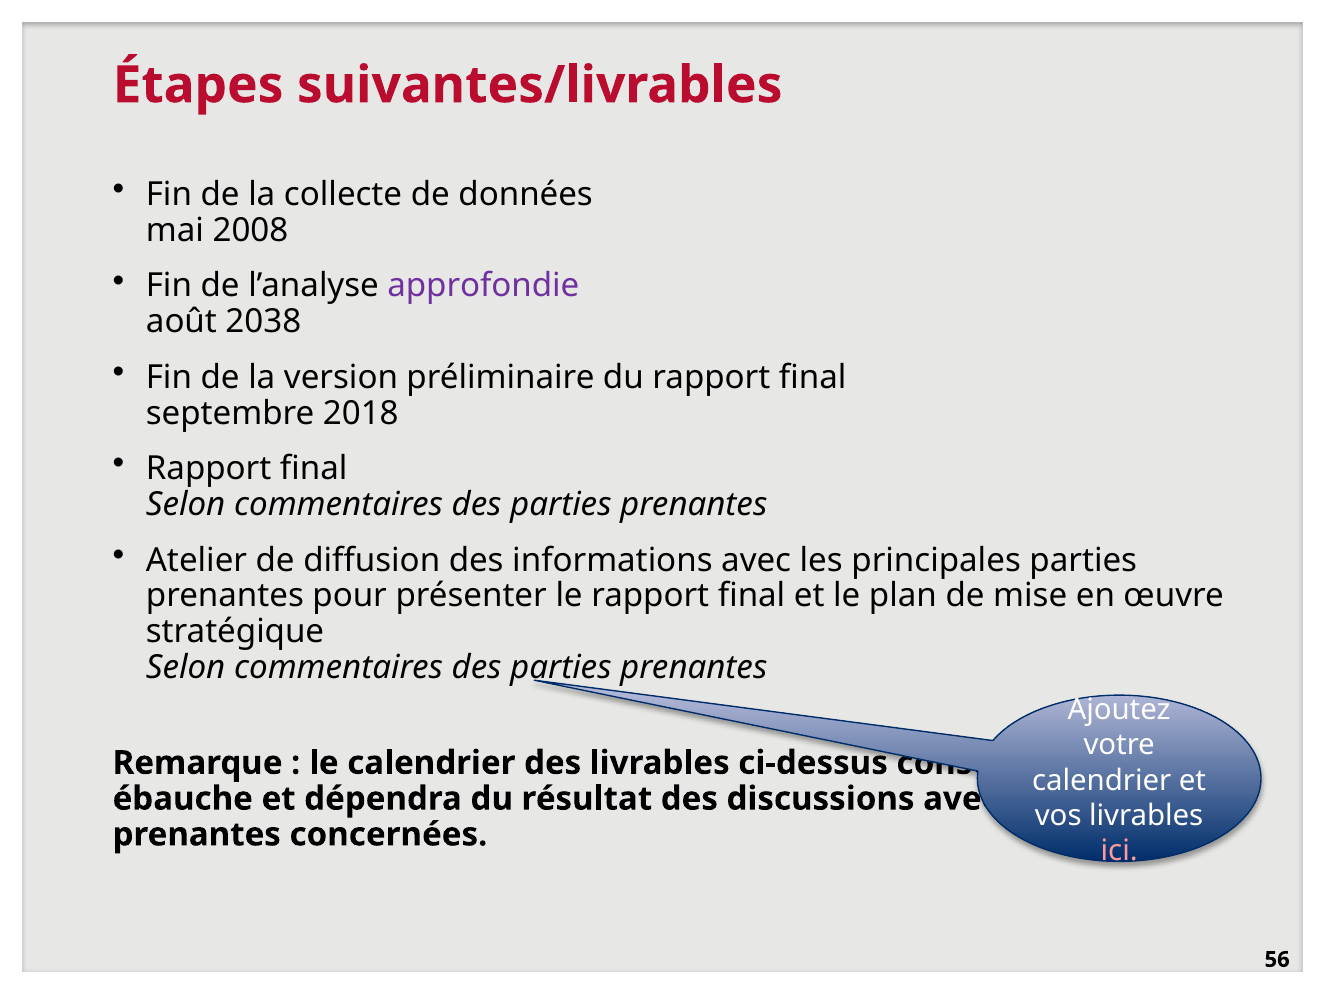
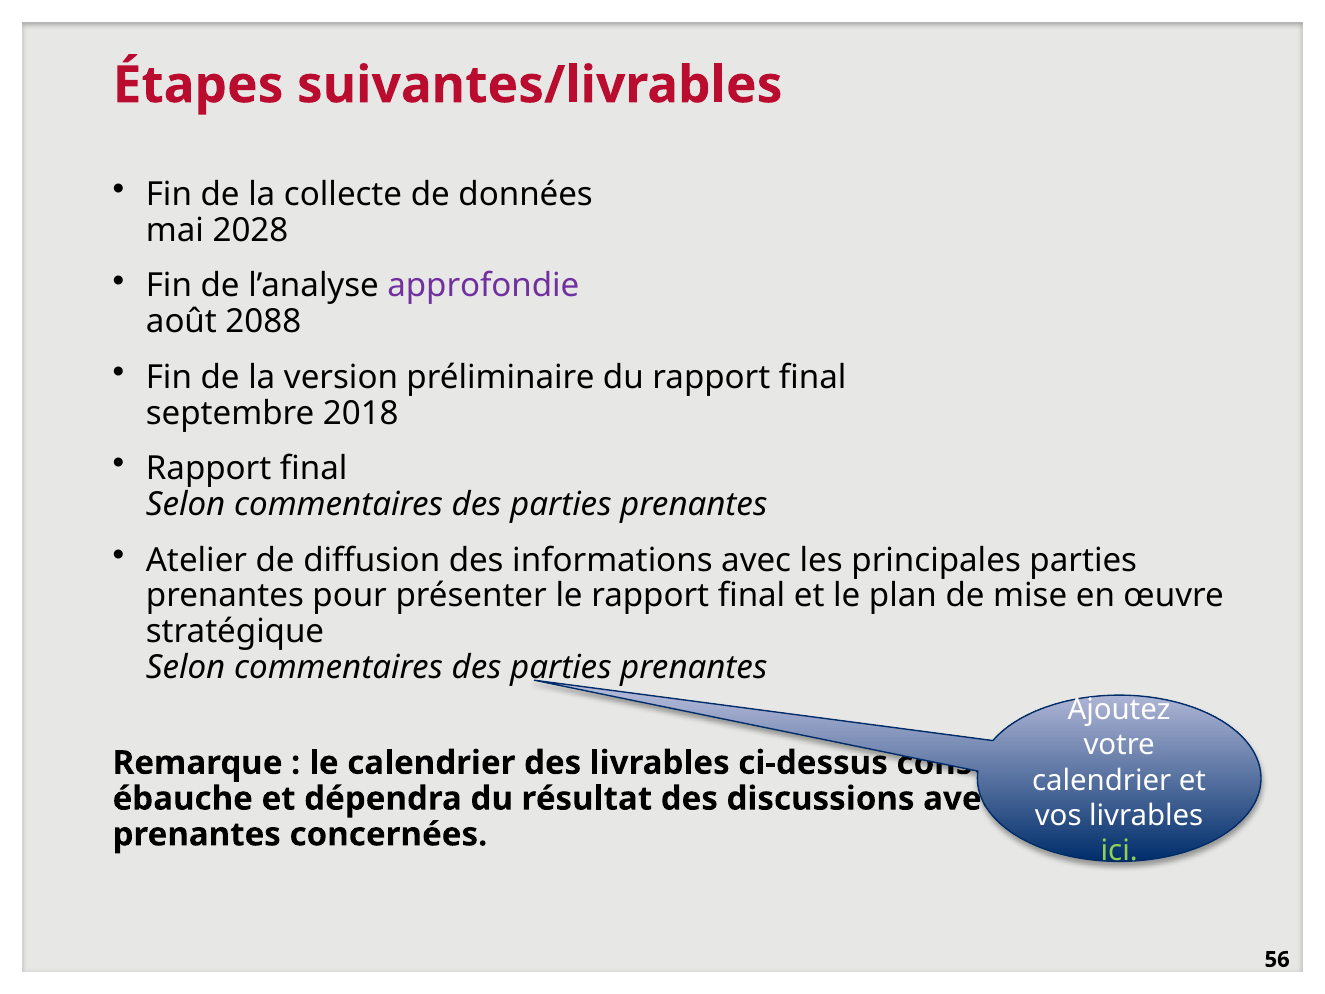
2008: 2008 -> 2028
2038: 2038 -> 2088
ici colour: pink -> light green
